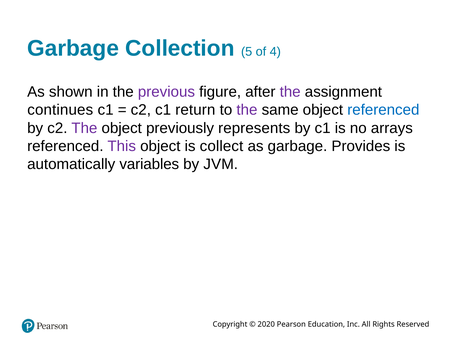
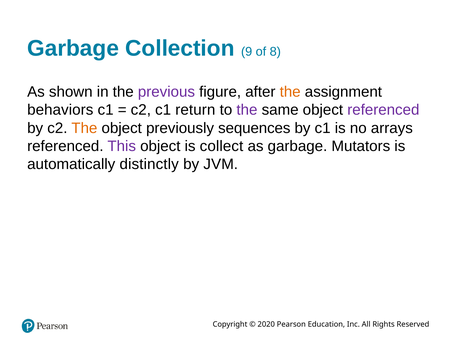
5: 5 -> 9
4: 4 -> 8
the at (290, 92) colour: purple -> orange
continues: continues -> behaviors
referenced at (383, 110) colour: blue -> purple
The at (84, 128) colour: purple -> orange
represents: represents -> sequences
Provides: Provides -> Mutators
variables: variables -> distinctly
